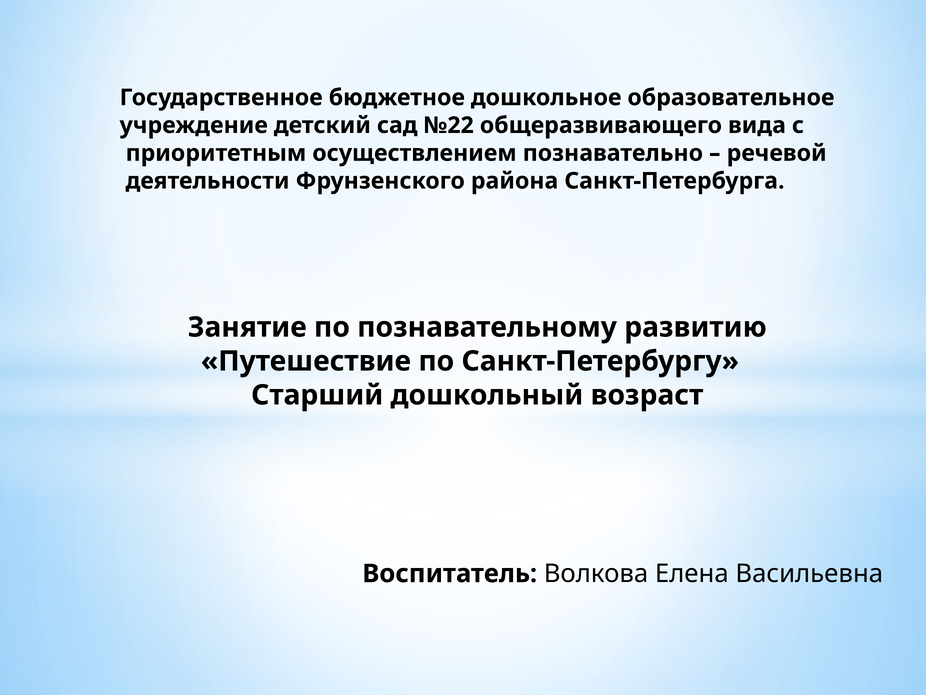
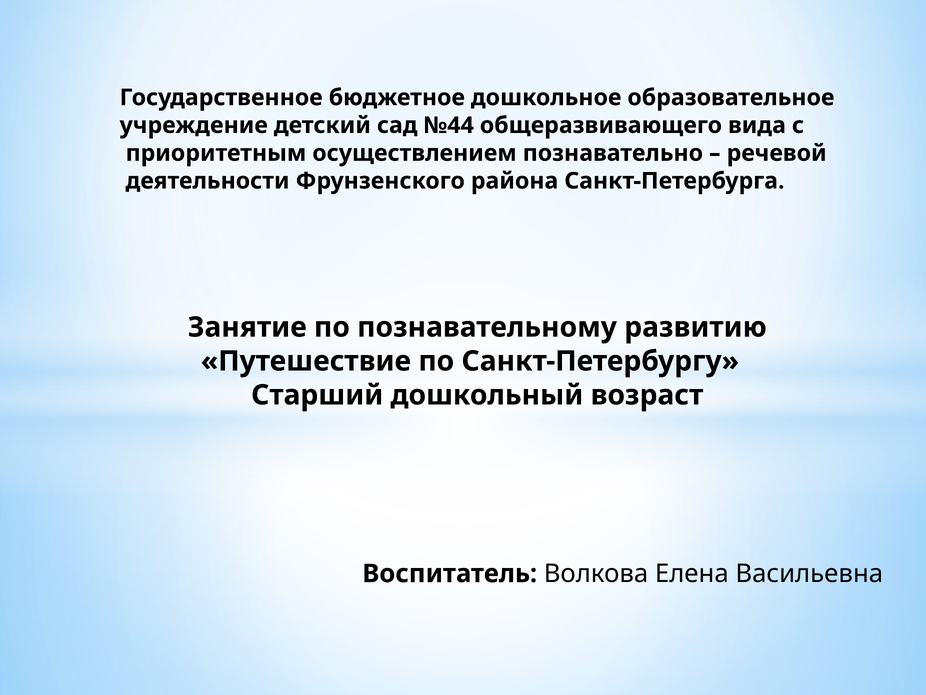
№22: №22 -> №44
